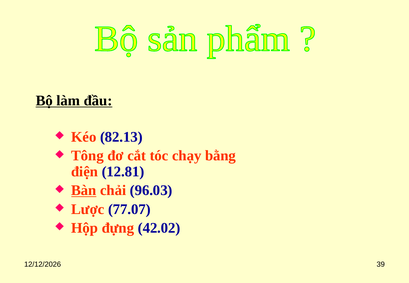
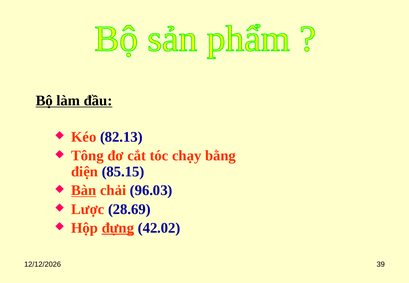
12.81: 12.81 -> 85.15
77.07: 77.07 -> 28.69
đựng underline: none -> present
